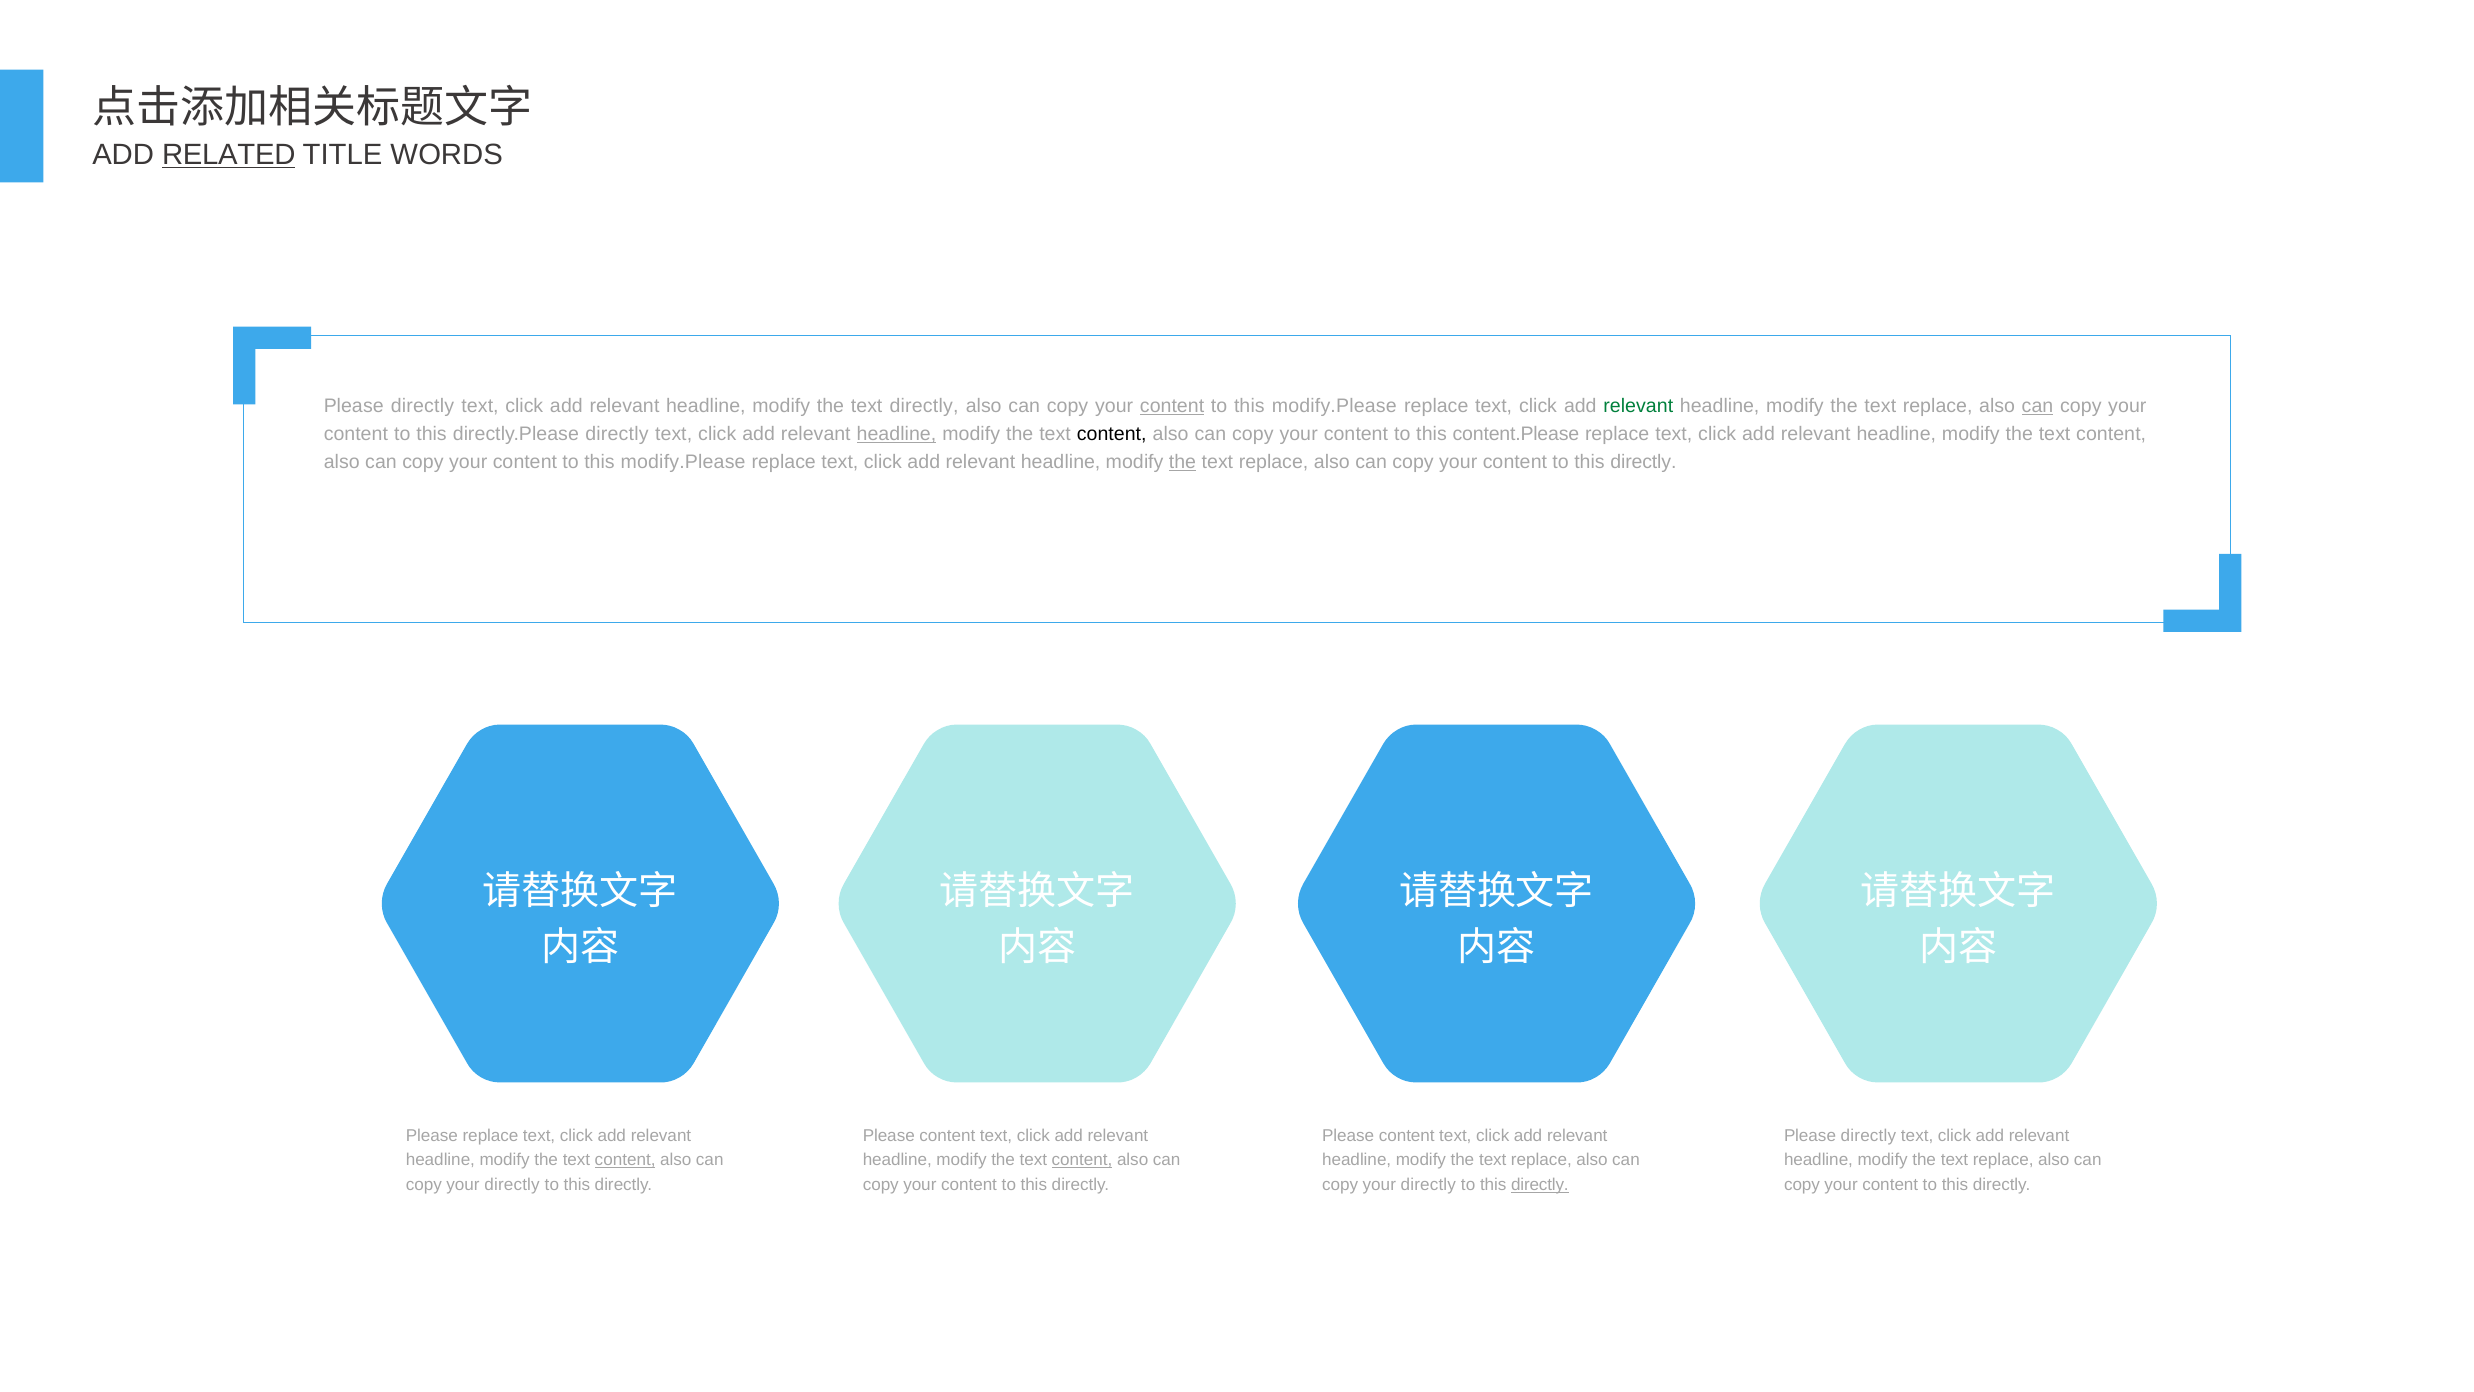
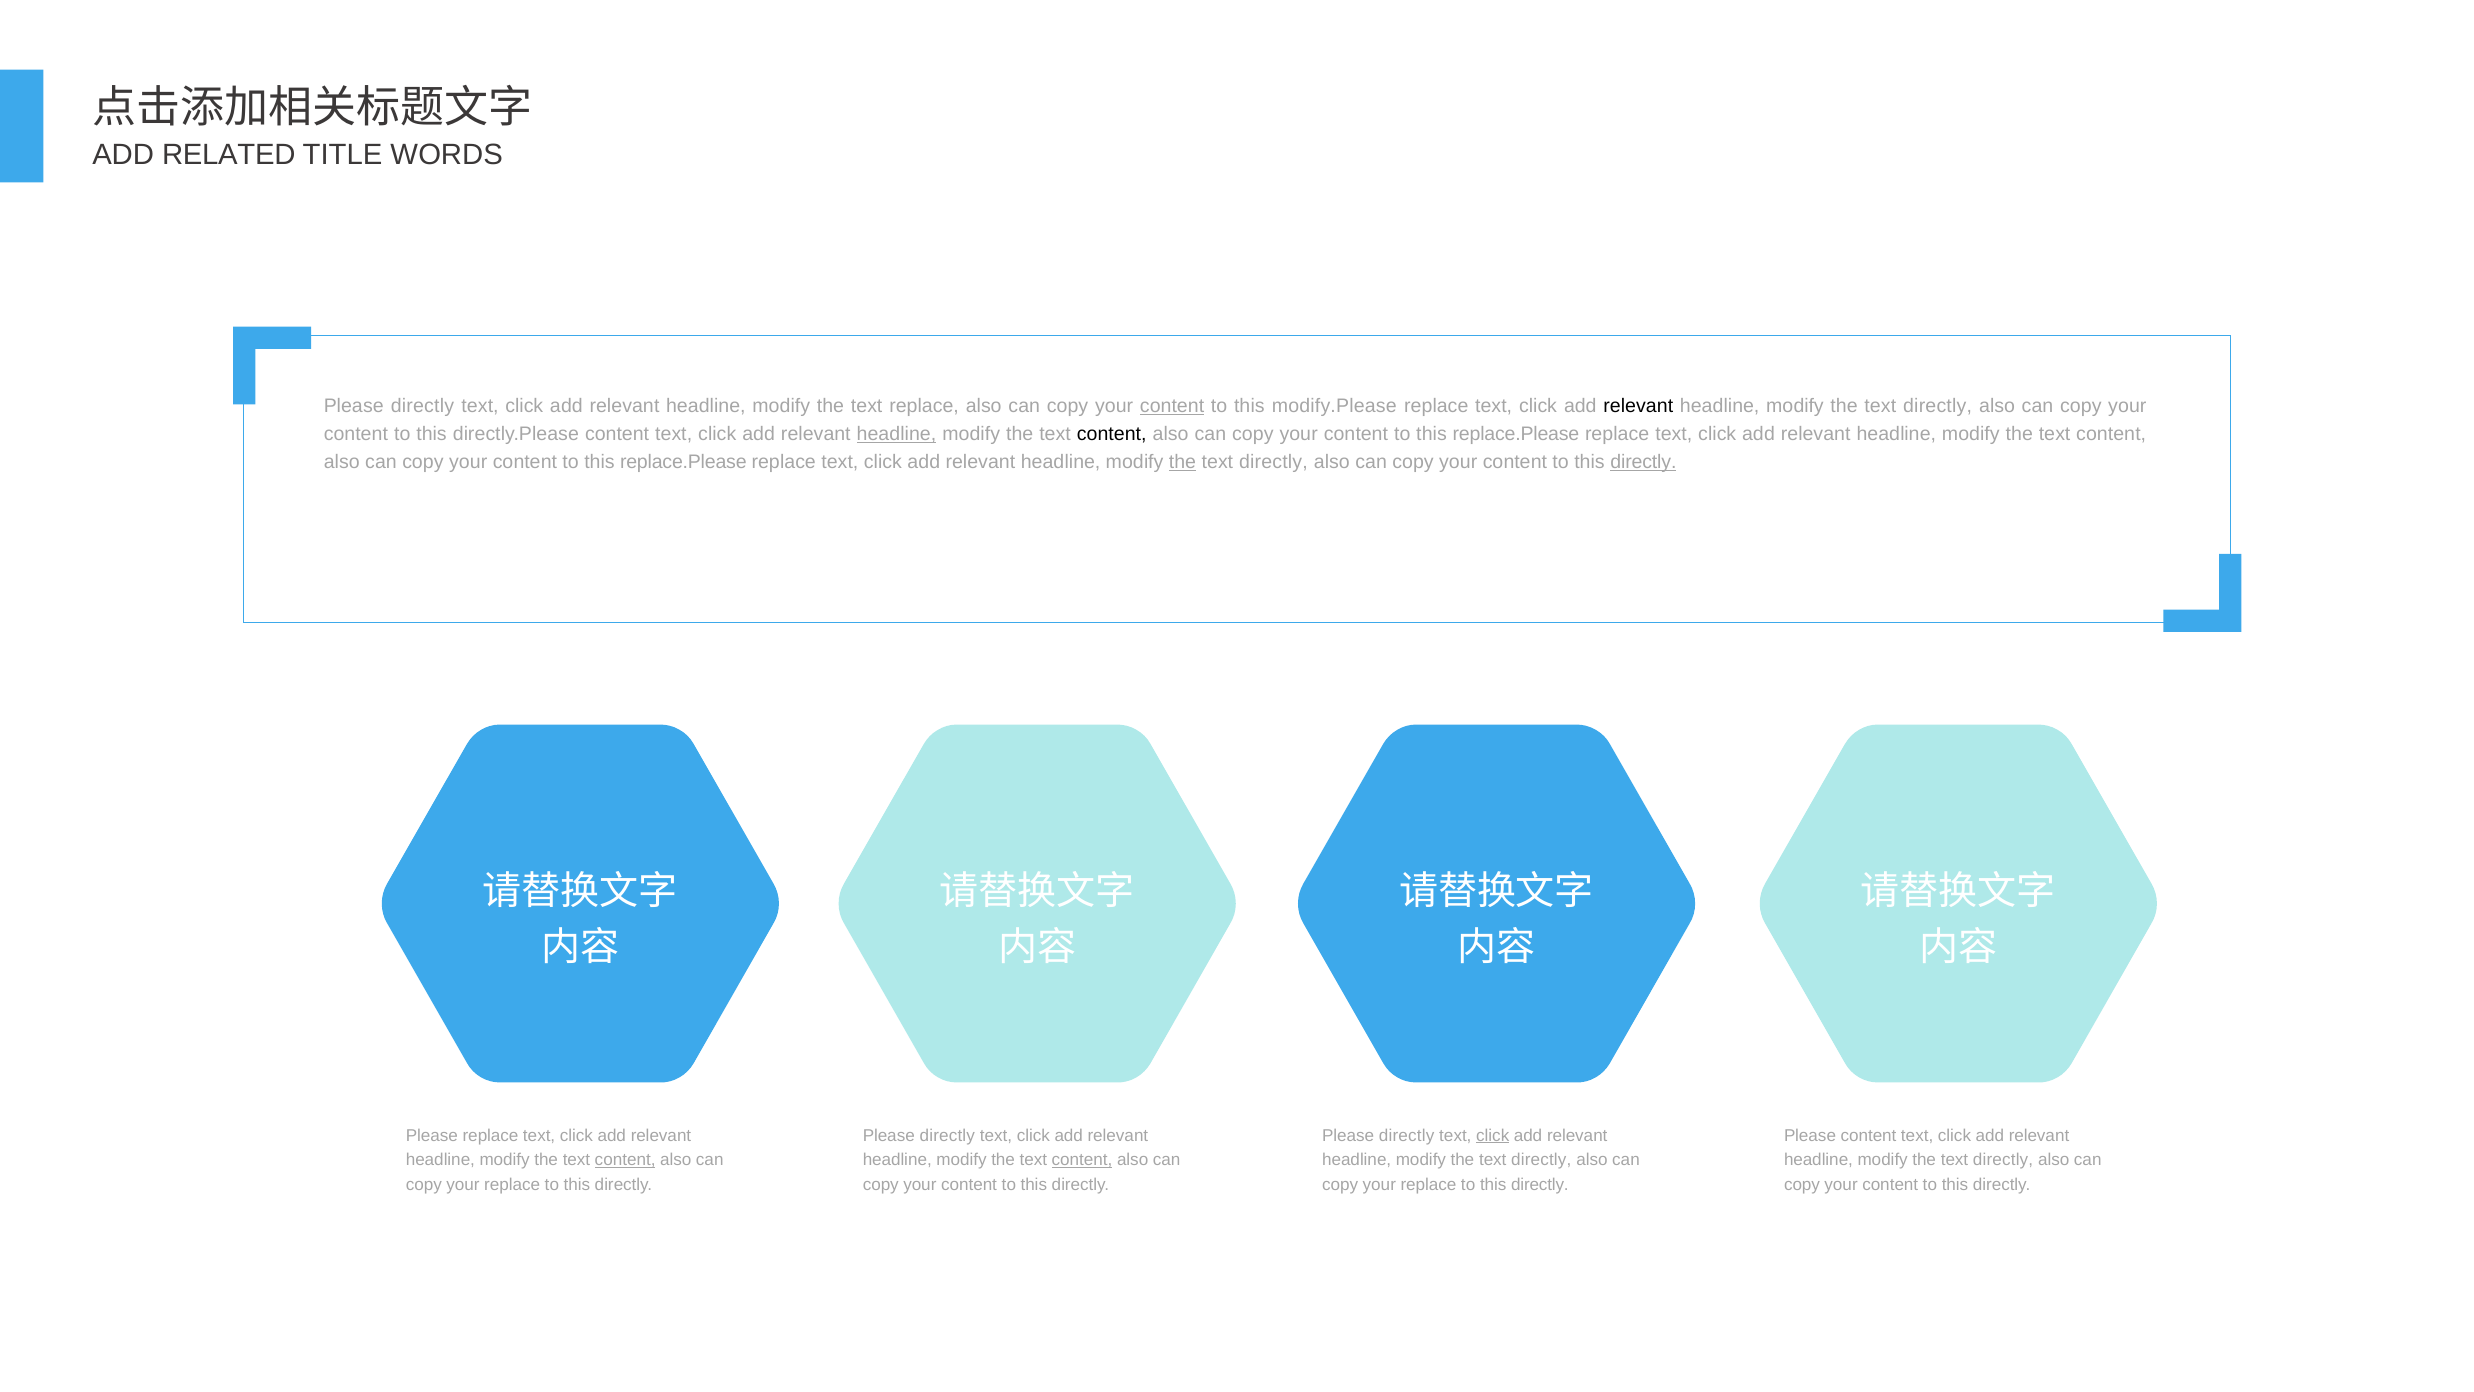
RELATED underline: present -> none
text directly: directly -> replace
relevant at (1638, 406) colour: green -> black
replace at (1938, 406): replace -> directly
can at (2038, 406) underline: present -> none
directly.Please directly: directly -> content
content.Please at (1516, 434): content.Please -> replace.Please
modify.Please at (683, 462): modify.Please -> replace.Please
replace at (1274, 462): replace -> directly
directly at (1643, 462) underline: none -> present
content at (947, 1135): content -> directly
content at (1407, 1135): content -> directly
click at (1493, 1135) underline: none -> present
directly at (1868, 1135): directly -> content
replace at (1541, 1160): replace -> directly
replace at (2003, 1160): replace -> directly
directly at (512, 1184): directly -> replace
directly at (1428, 1184): directly -> replace
directly at (1540, 1184) underline: present -> none
